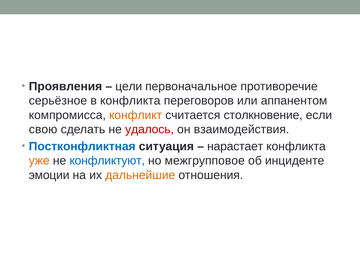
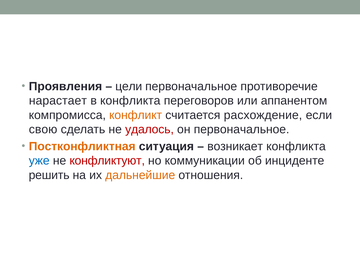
серьёзное: серьёзное -> нарастает
столкновение: столкновение -> расхождение
он взаимодействия: взаимодействия -> первоначальное
Постконфликтная colour: blue -> orange
нарастает: нарастает -> возникает
уже colour: orange -> blue
конфликтуют colour: blue -> red
межгрупповое: межгрупповое -> коммуникации
эмоции: эмоции -> решить
